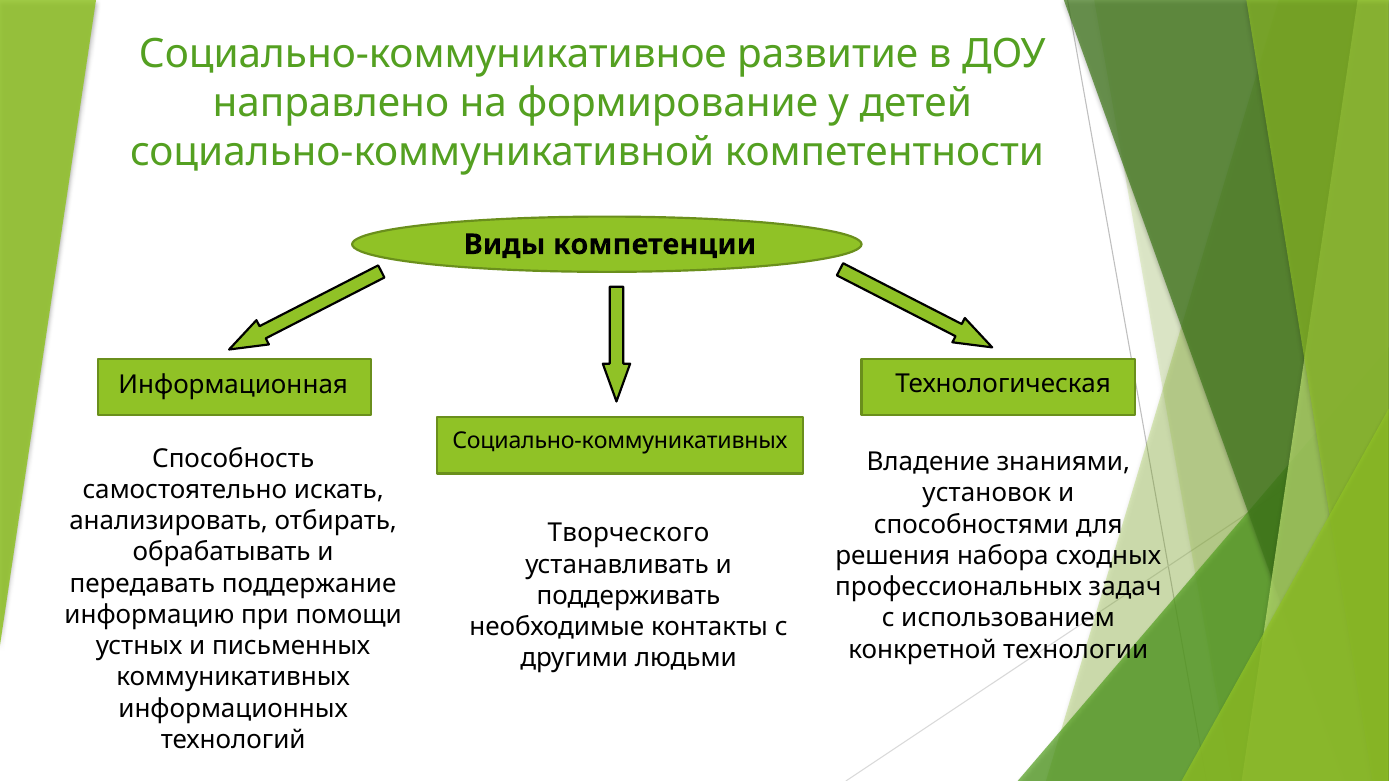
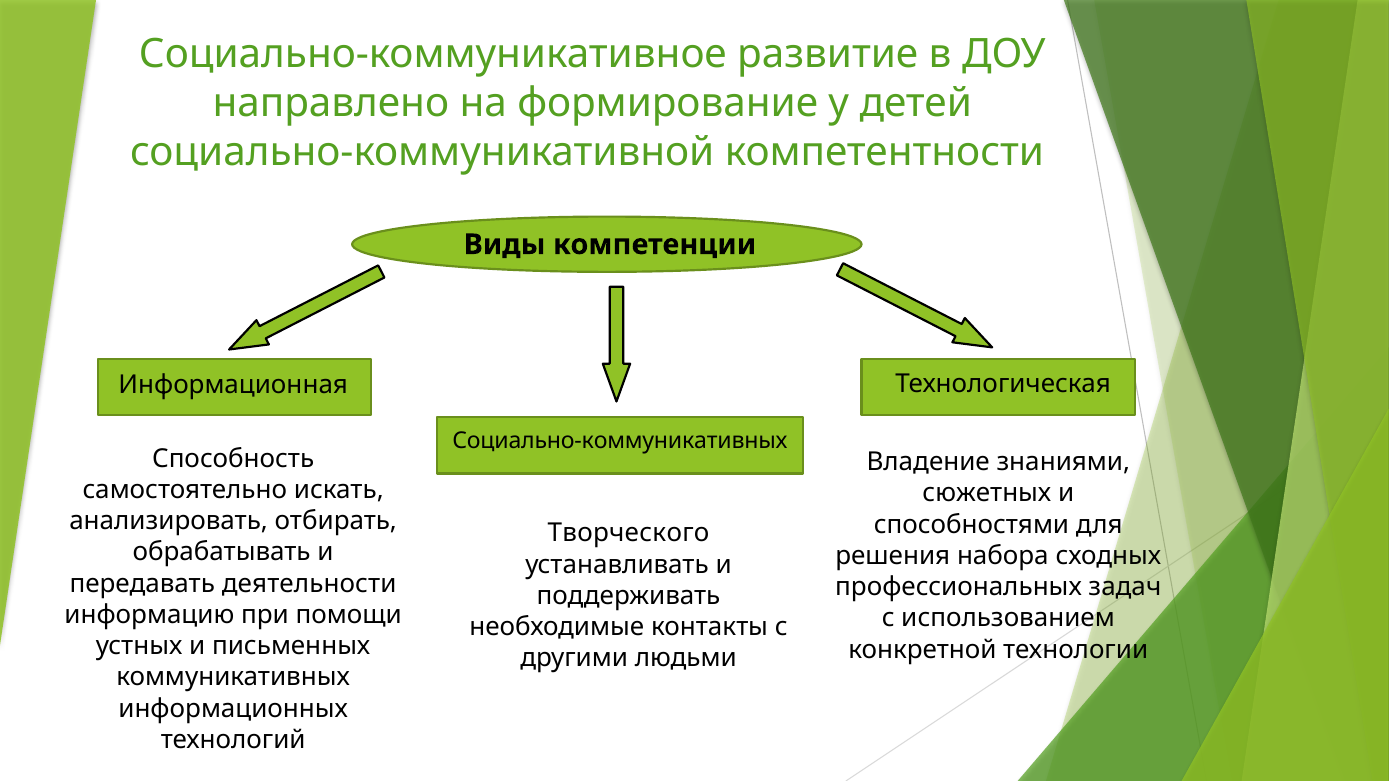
установок: установок -> сюжетных
поддержание: поддержание -> деятельности
